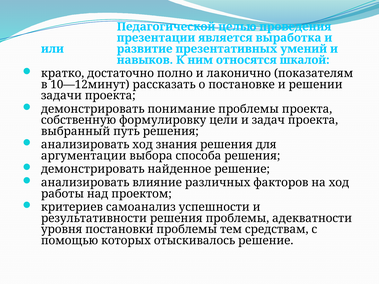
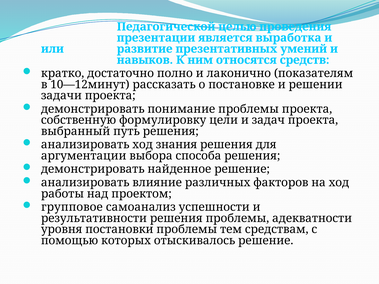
шкалой: шкалой -> средств
критериев: критериев -> групповое
